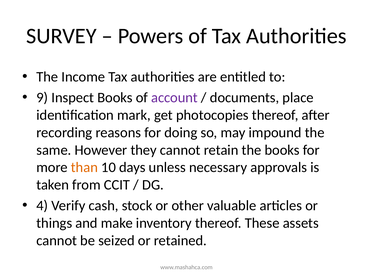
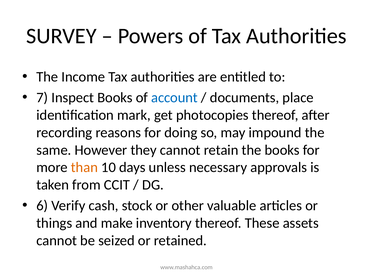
9: 9 -> 7
account colour: purple -> blue
4: 4 -> 6
